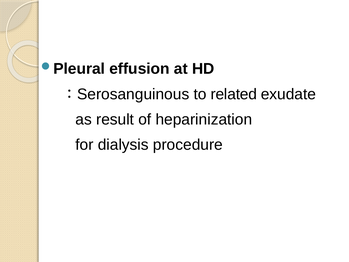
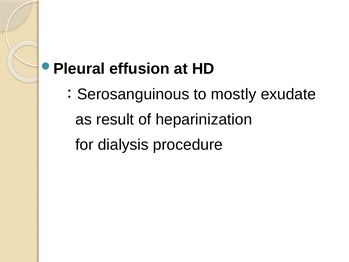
related: related -> mostly
